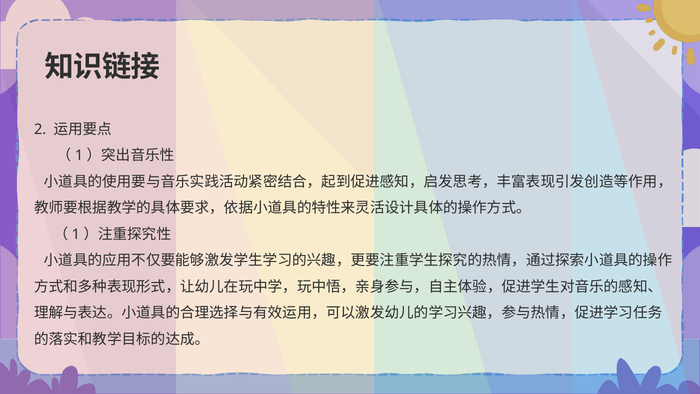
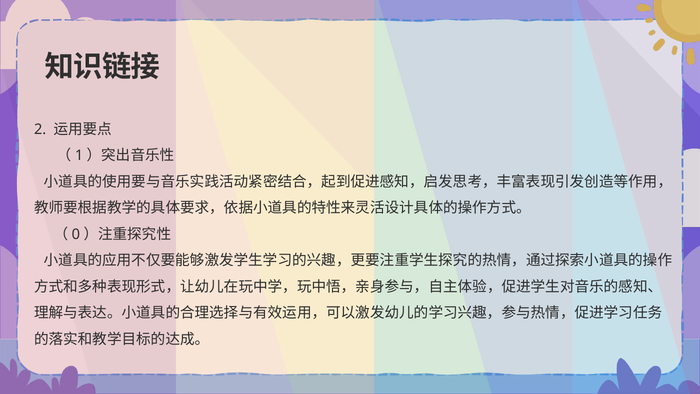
1 at (76, 234): 1 -> 0
